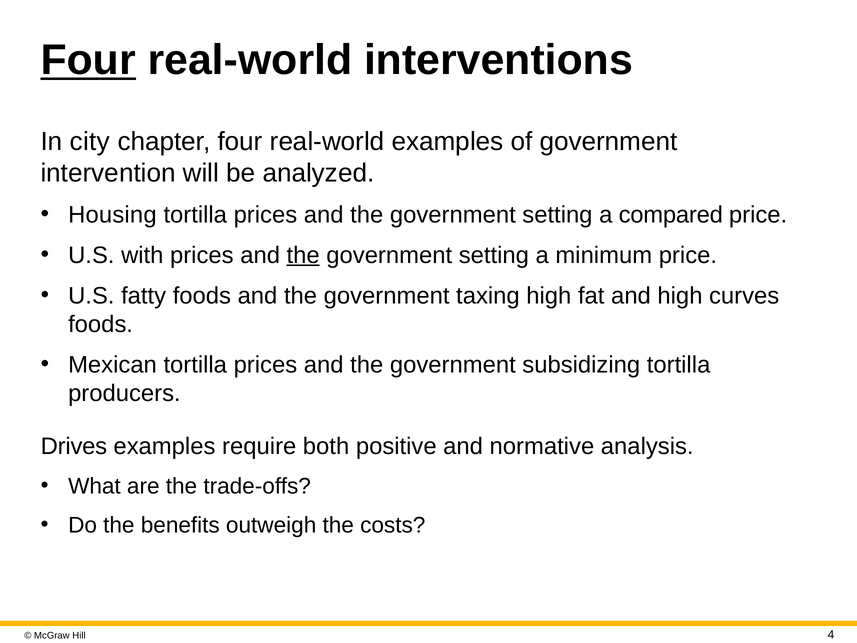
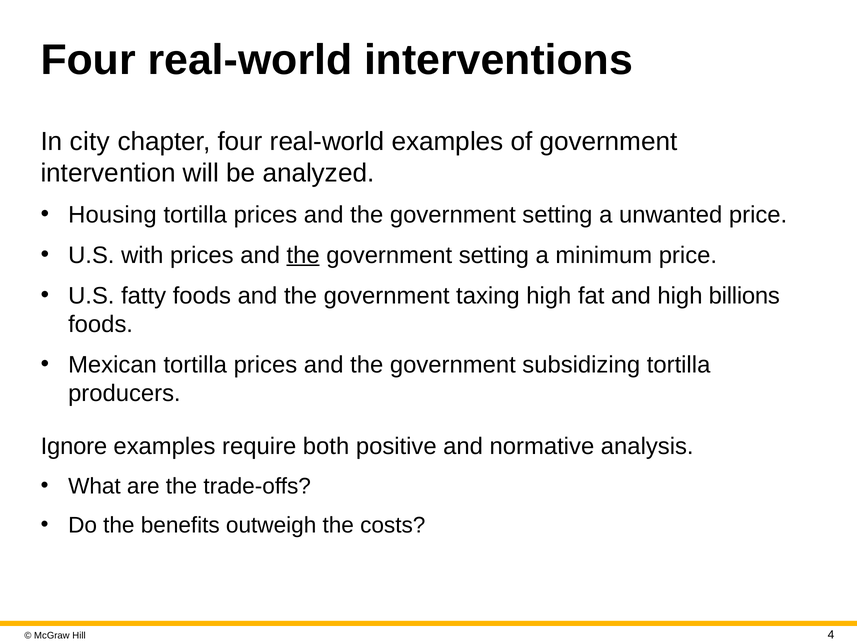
Four at (88, 60) underline: present -> none
compared: compared -> unwanted
curves: curves -> billions
Drives: Drives -> Ignore
